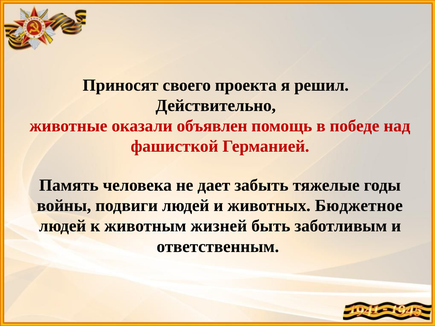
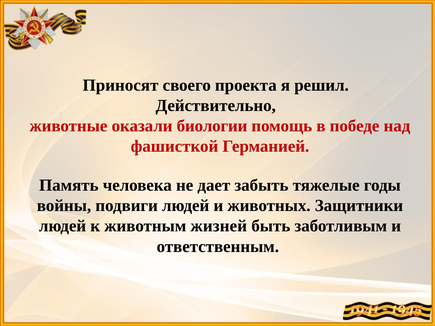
объявлен: объявлен -> биологии
Бюджетное: Бюджетное -> Защитники
